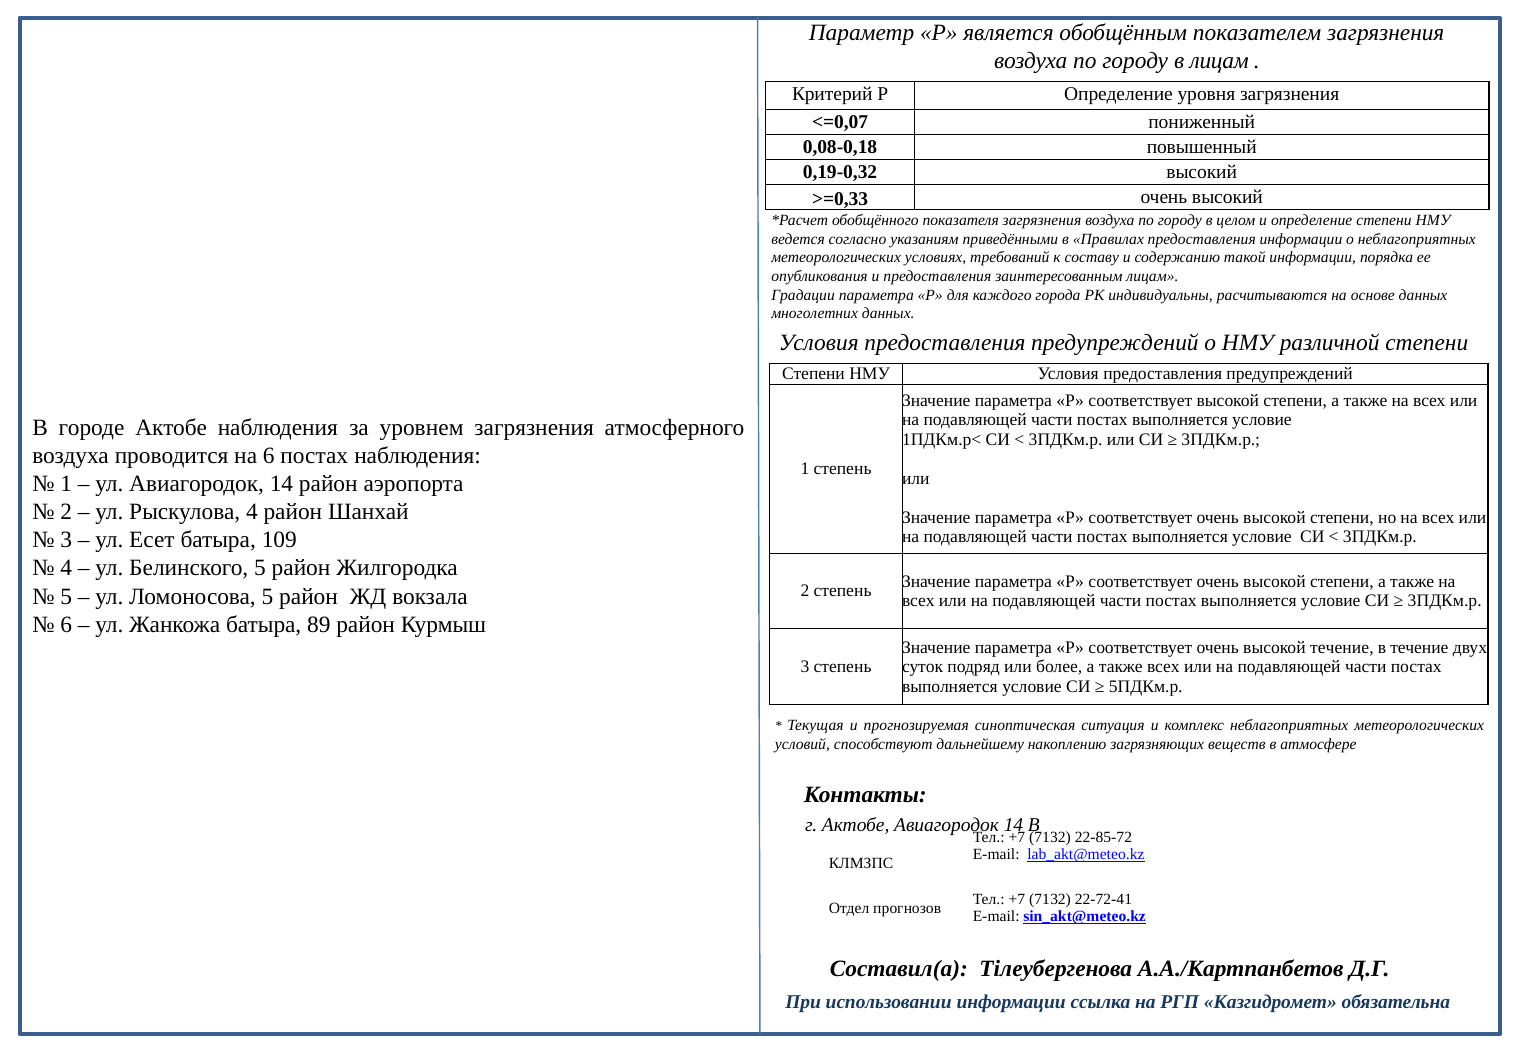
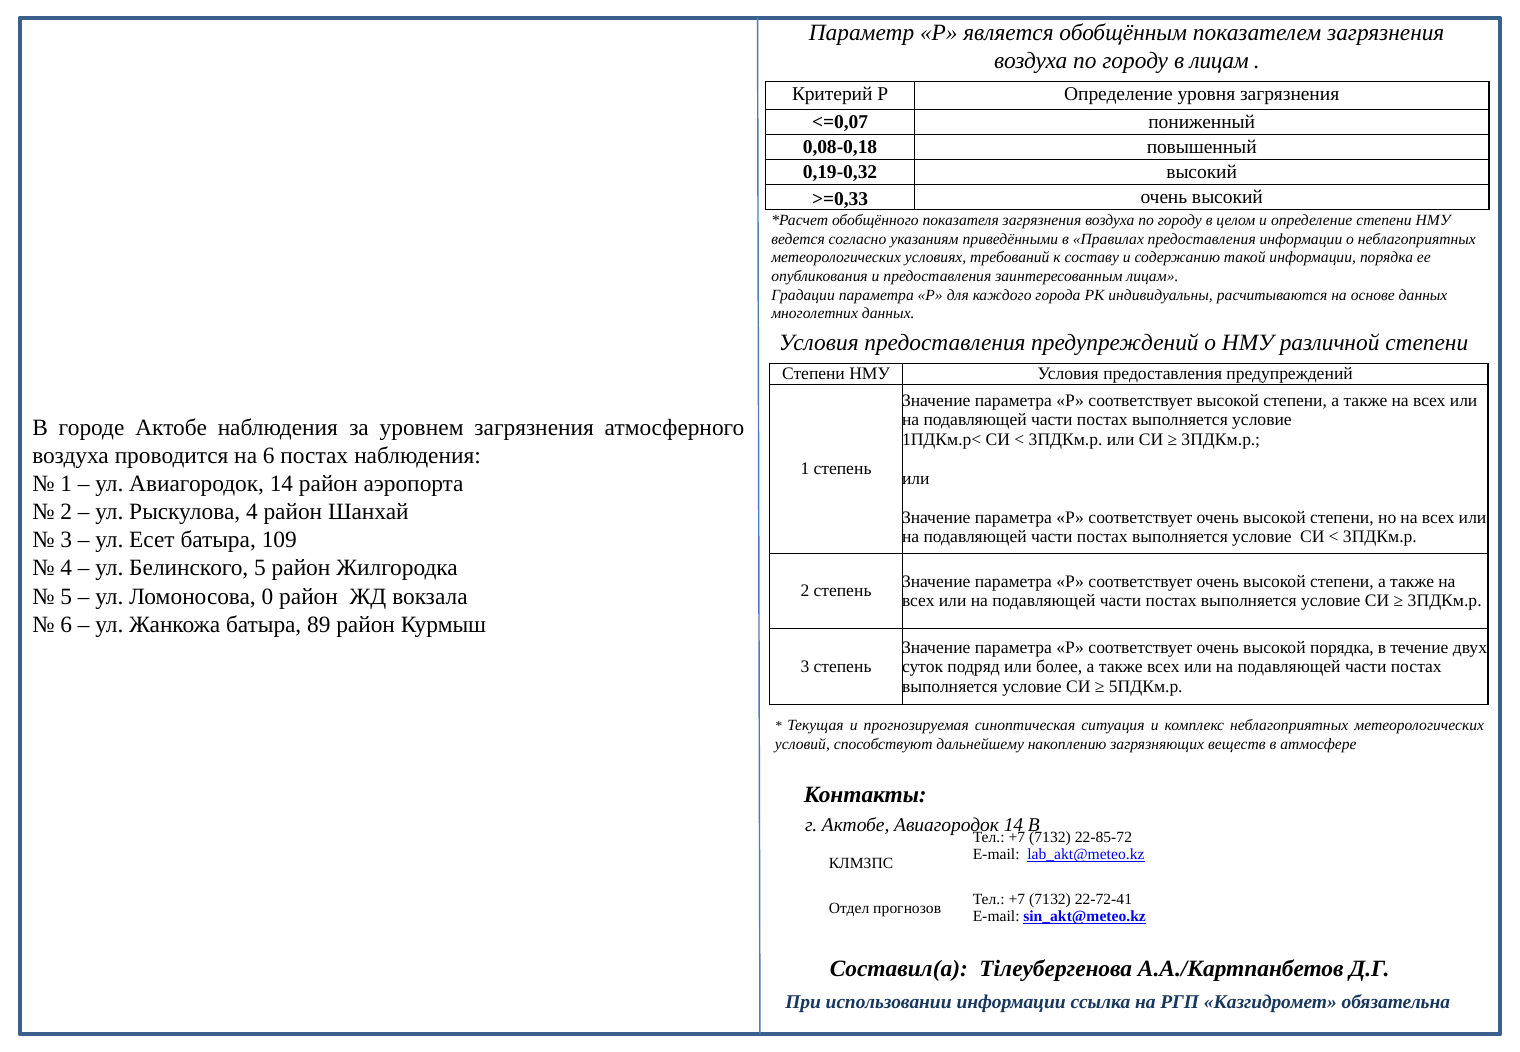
Ломоносова 5: 5 -> 0
высокой течение: течение -> порядка
